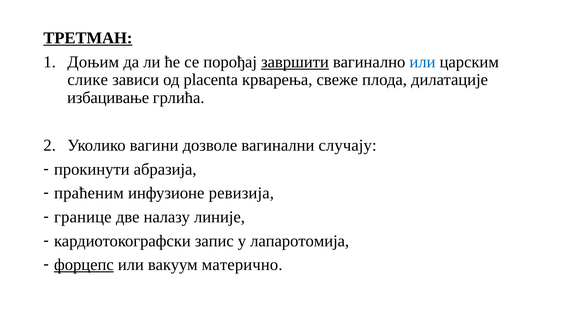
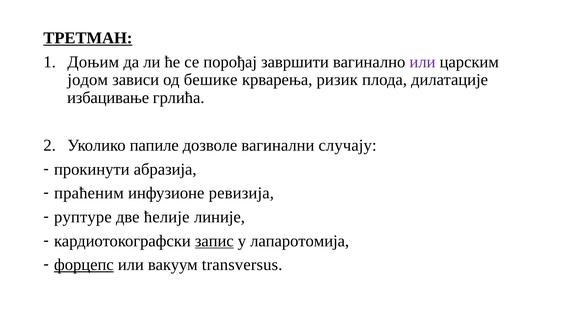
завршити underline: present -> none
или at (422, 62) colour: blue -> purple
слике: слике -> јодом
placenta: placenta -> бешике
свеже: свеже -> ризик
вагини: вагини -> папиле
границе: границе -> руптуре
налазу: налазу -> ћелије
запис underline: none -> present
матерично: матерично -> transversus
